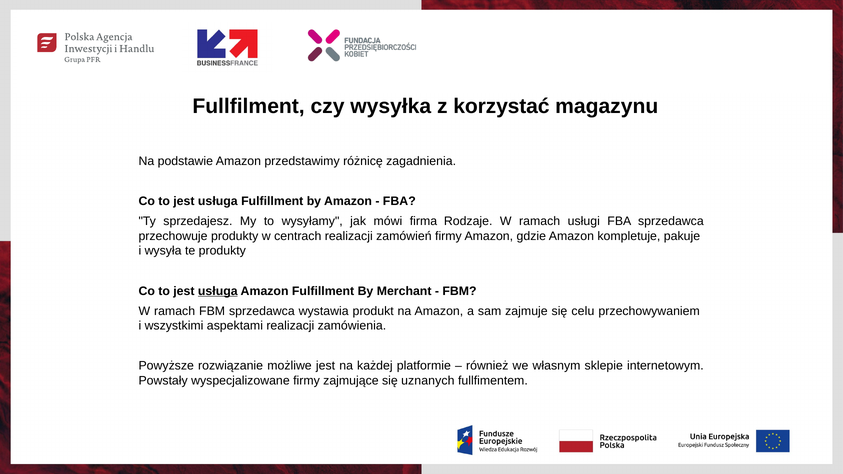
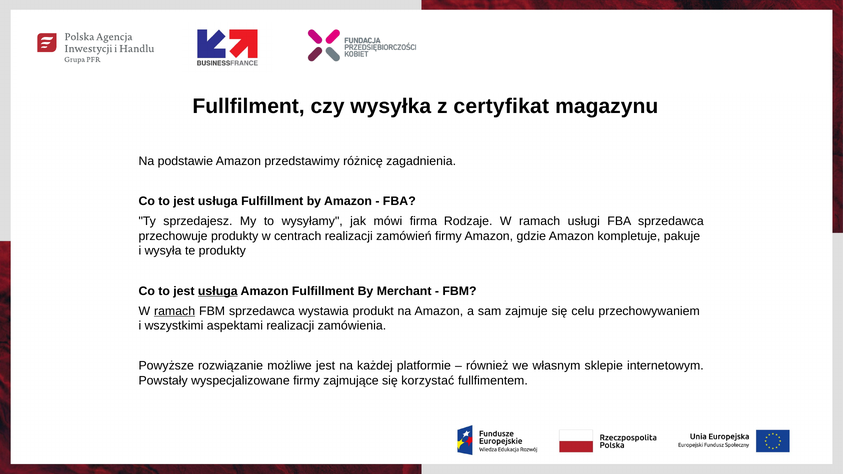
korzystać: korzystać -> certyfikat
ramach at (175, 311) underline: none -> present
uznanych: uznanych -> korzystać
